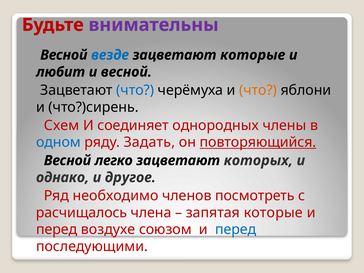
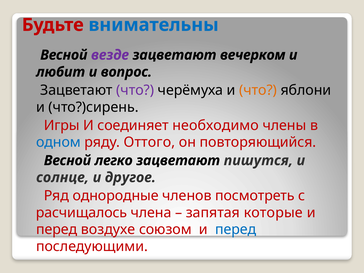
внимательны colour: purple -> blue
везде colour: blue -> purple
зацветают которые: которые -> вечерком
и весной: весной -> вопрос
что at (135, 90) colour: blue -> purple
Схем: Схем -> Игры
однородных: однородных -> необходимо
Задать: Задать -> Оттого
повторяющийся underline: present -> none
которых: которых -> пишутся
однако: однако -> солнце
необходимо: необходимо -> однородные
